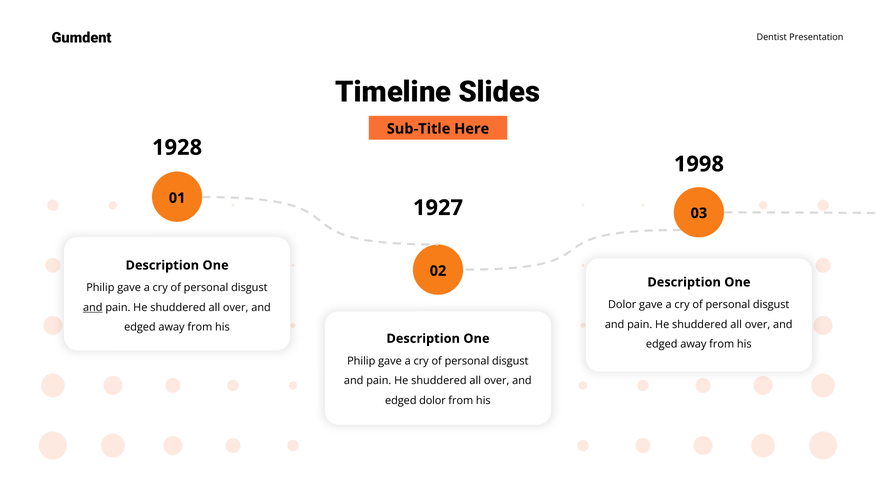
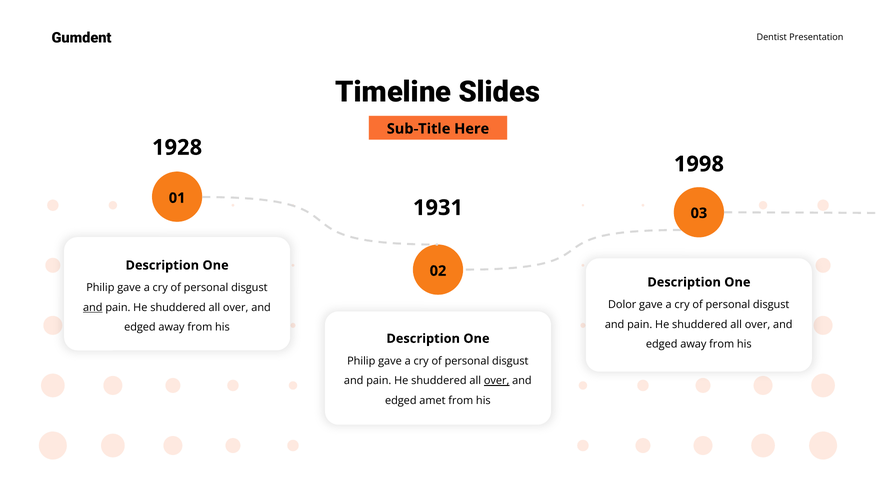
1927: 1927 -> 1931
over at (497, 381) underline: none -> present
edged dolor: dolor -> amet
